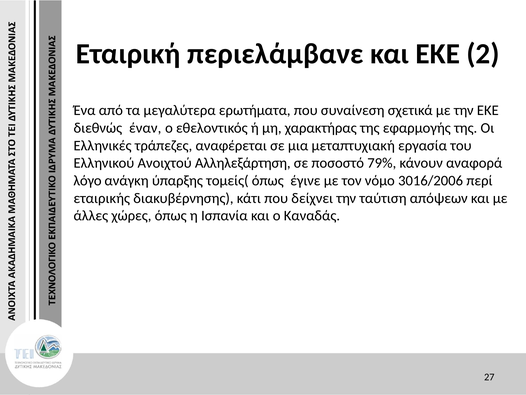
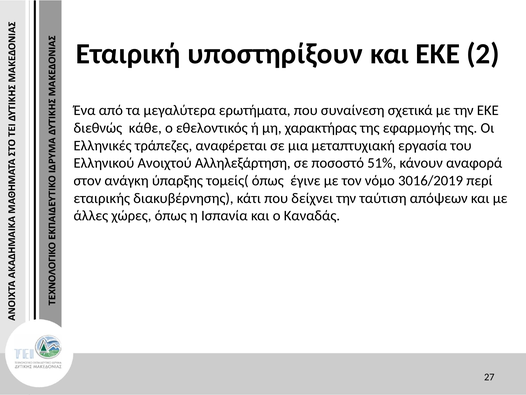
περιελάμβανε: περιελάμβανε -> υποστηρίξουν
έναν: έναν -> κάθε
79%: 79% -> 51%
λόγο: λόγο -> στον
3016/2006: 3016/2006 -> 3016/2019
